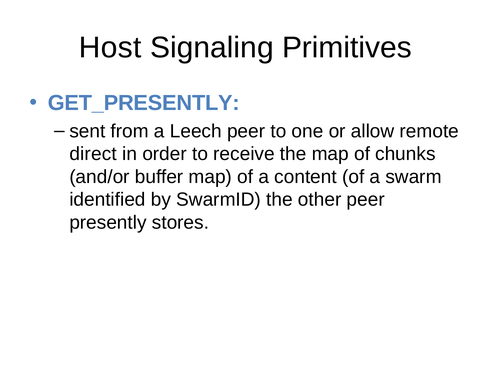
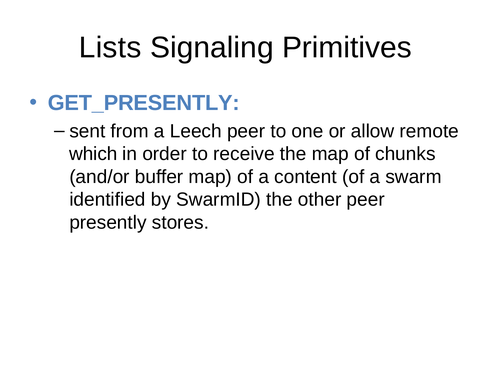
Host: Host -> Lists
direct: direct -> which
